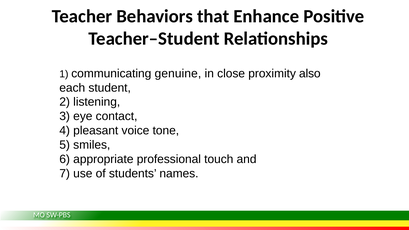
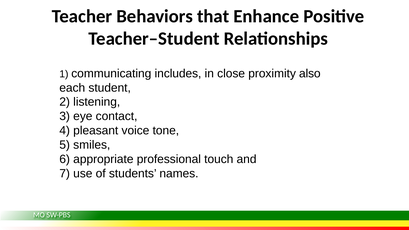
genuine: genuine -> includes
